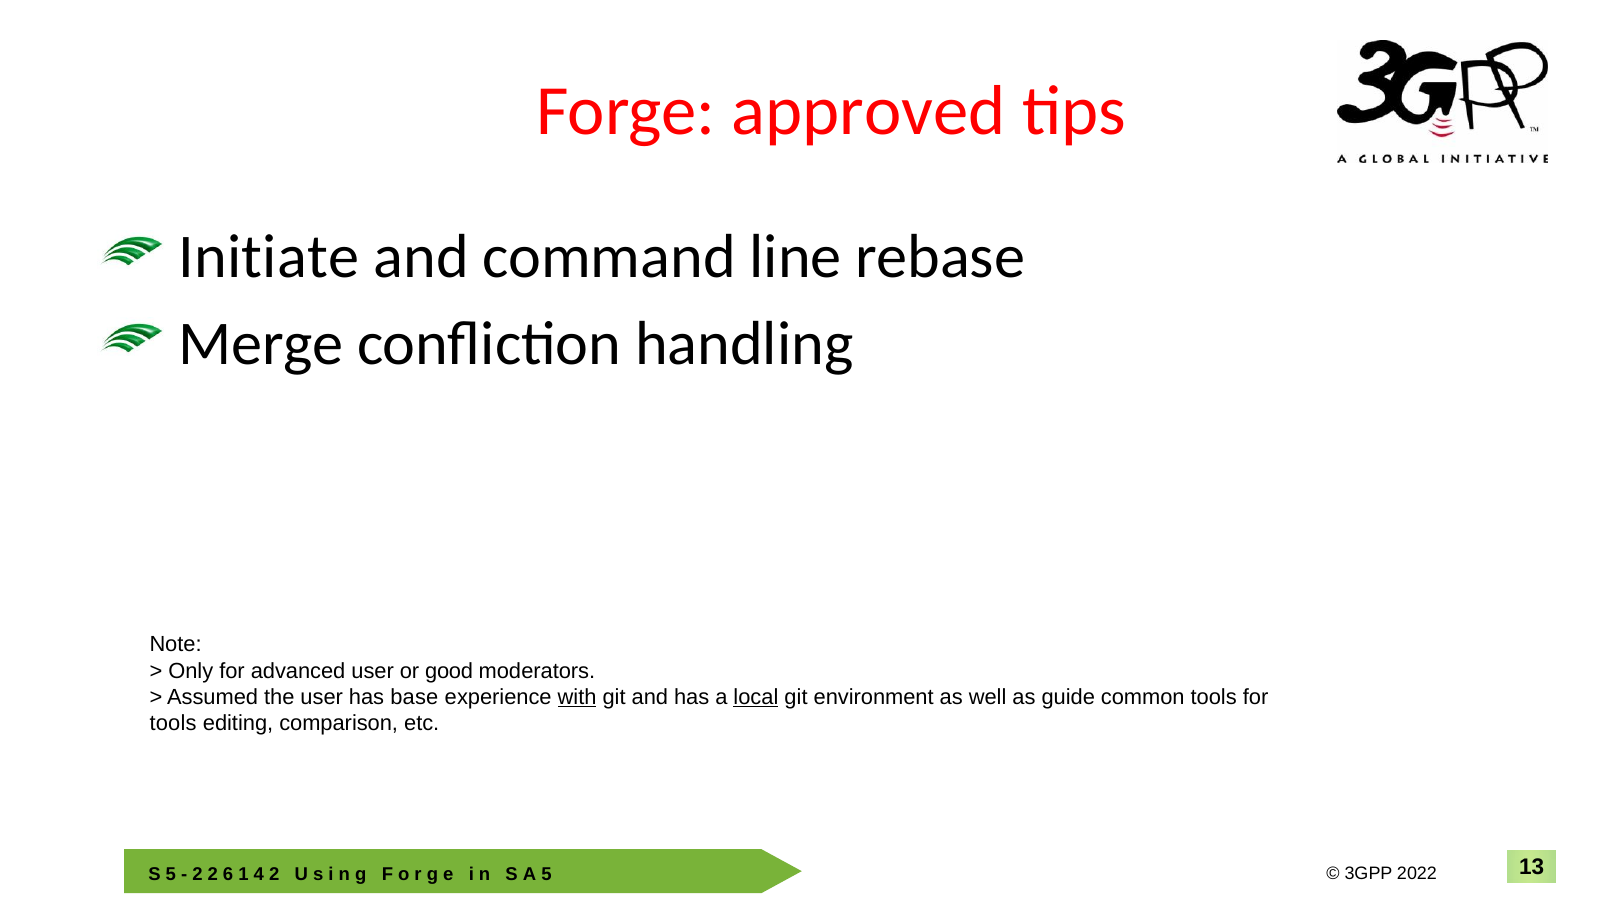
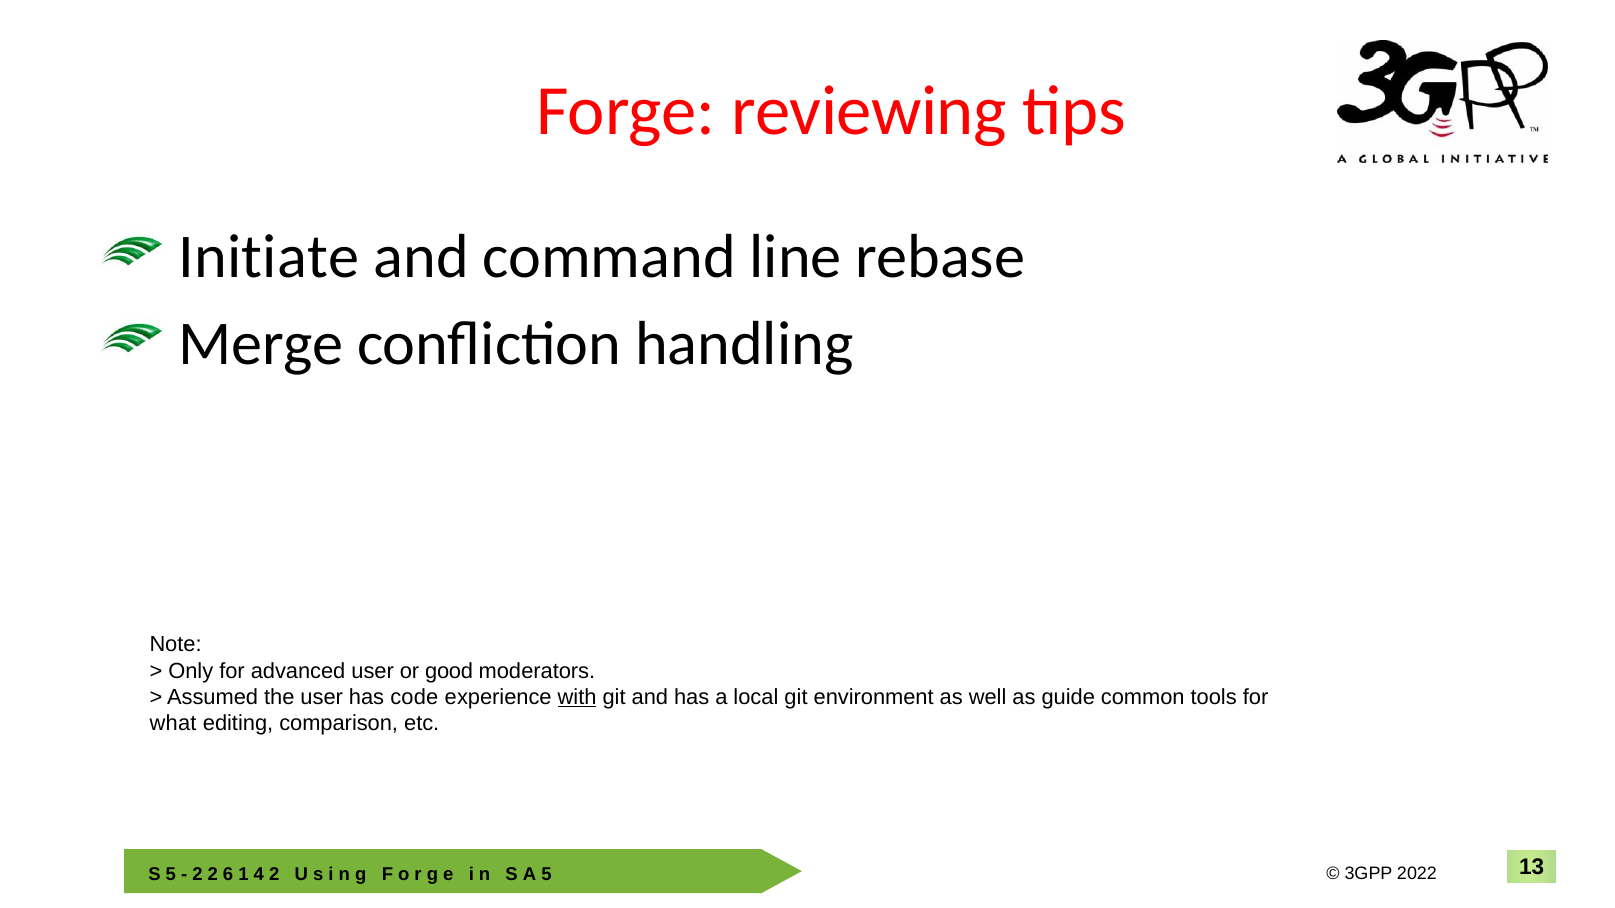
approved: approved -> reviewing
base: base -> code
local underline: present -> none
tools at (173, 724): tools -> what
